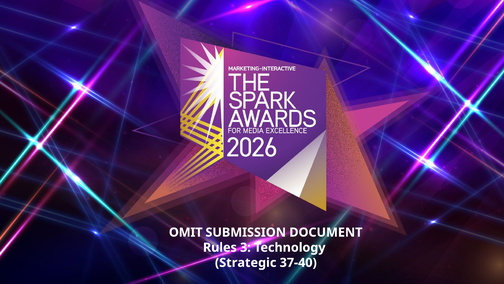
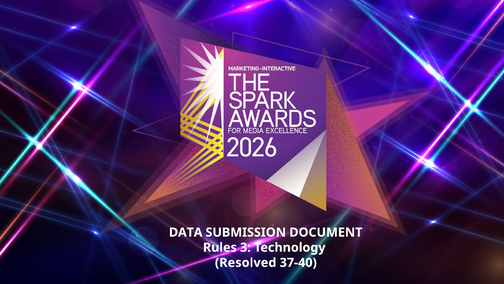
OMIT: OMIT -> DATA
Strategic: Strategic -> Resolved
